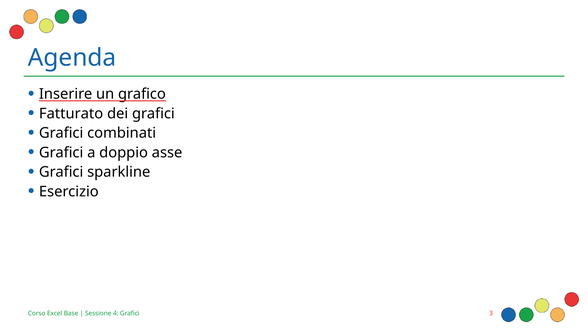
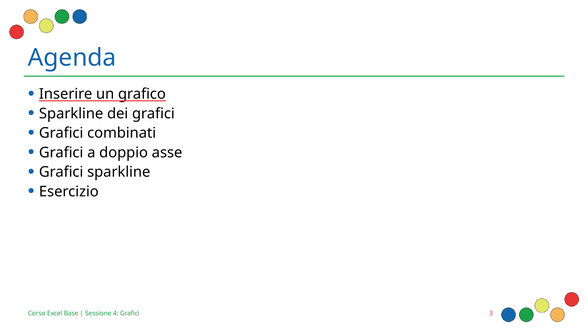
Fatturato at (71, 114): Fatturato -> Sparkline
